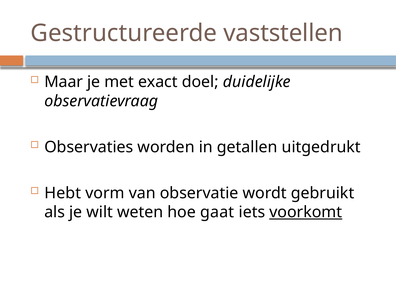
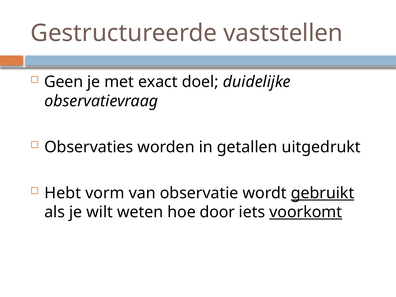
Maar: Maar -> Geen
gebruikt underline: none -> present
gaat: gaat -> door
